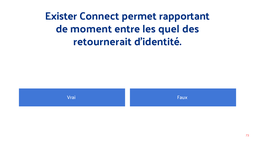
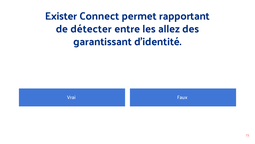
moment: moment -> détecter
quel: quel -> allez
retournerait: retournerait -> garantissant
